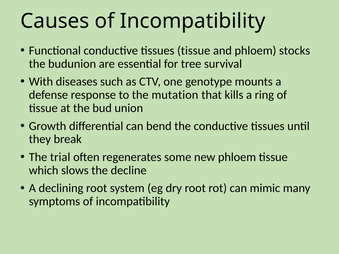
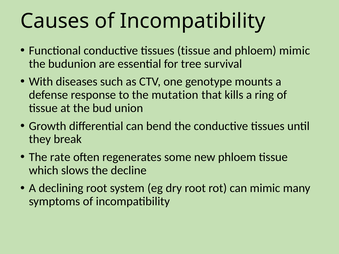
phloem stocks: stocks -> mimic
trial: trial -> rate
